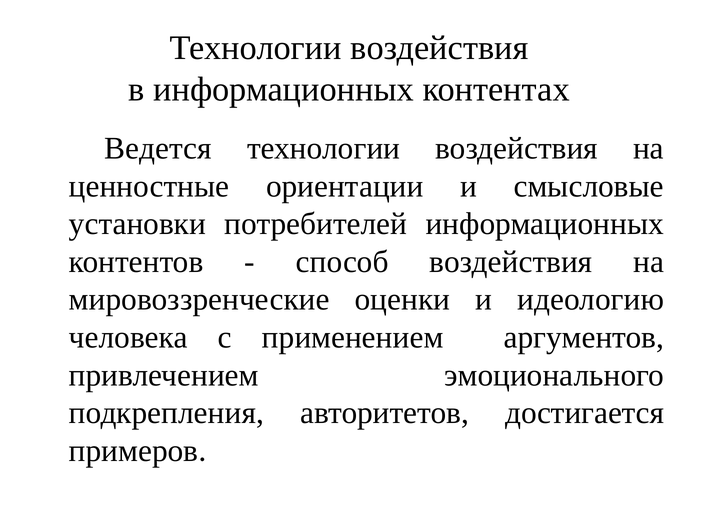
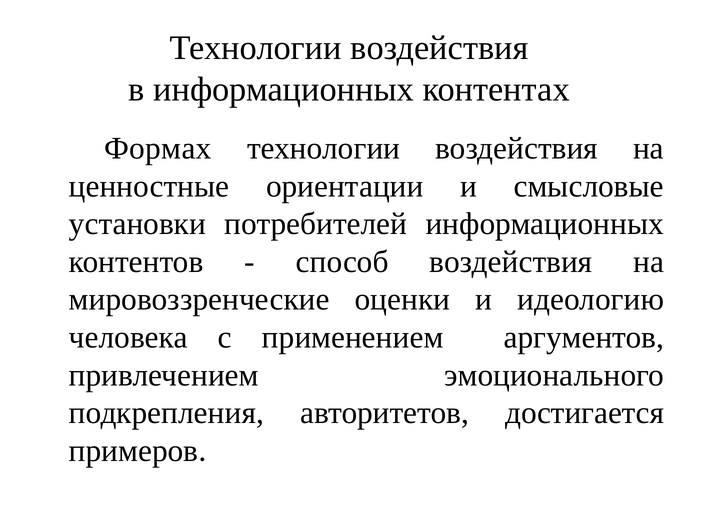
Ведется: Ведется -> Формах
